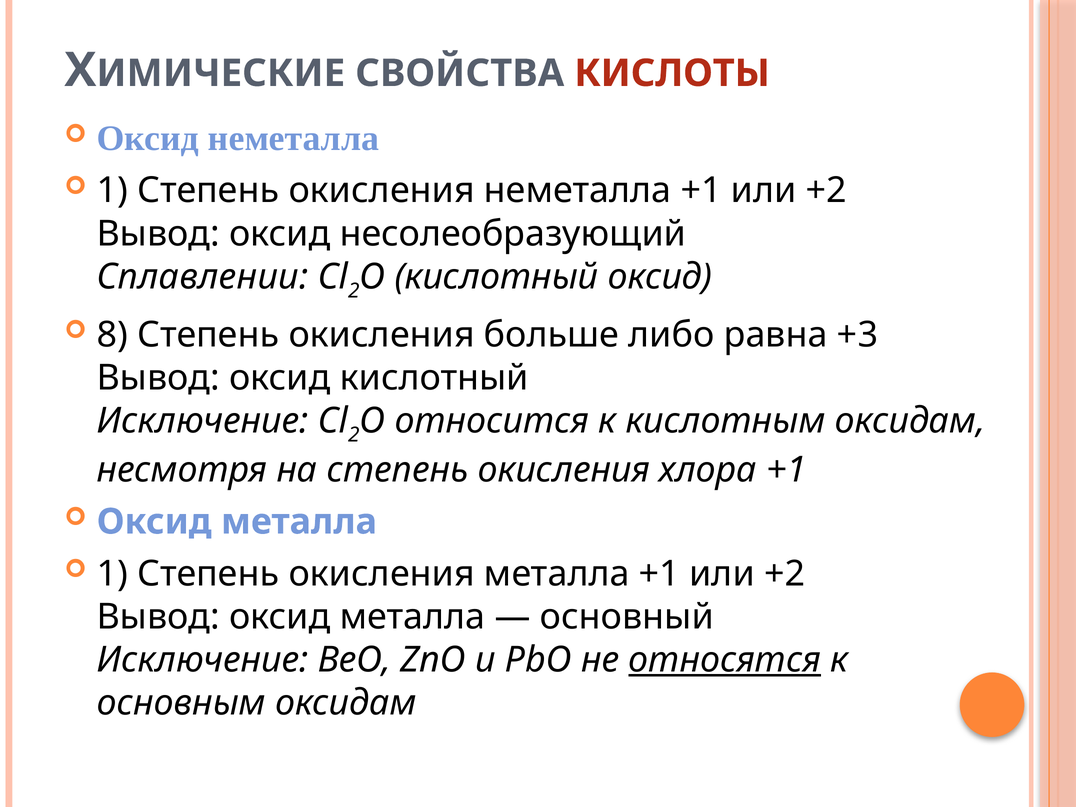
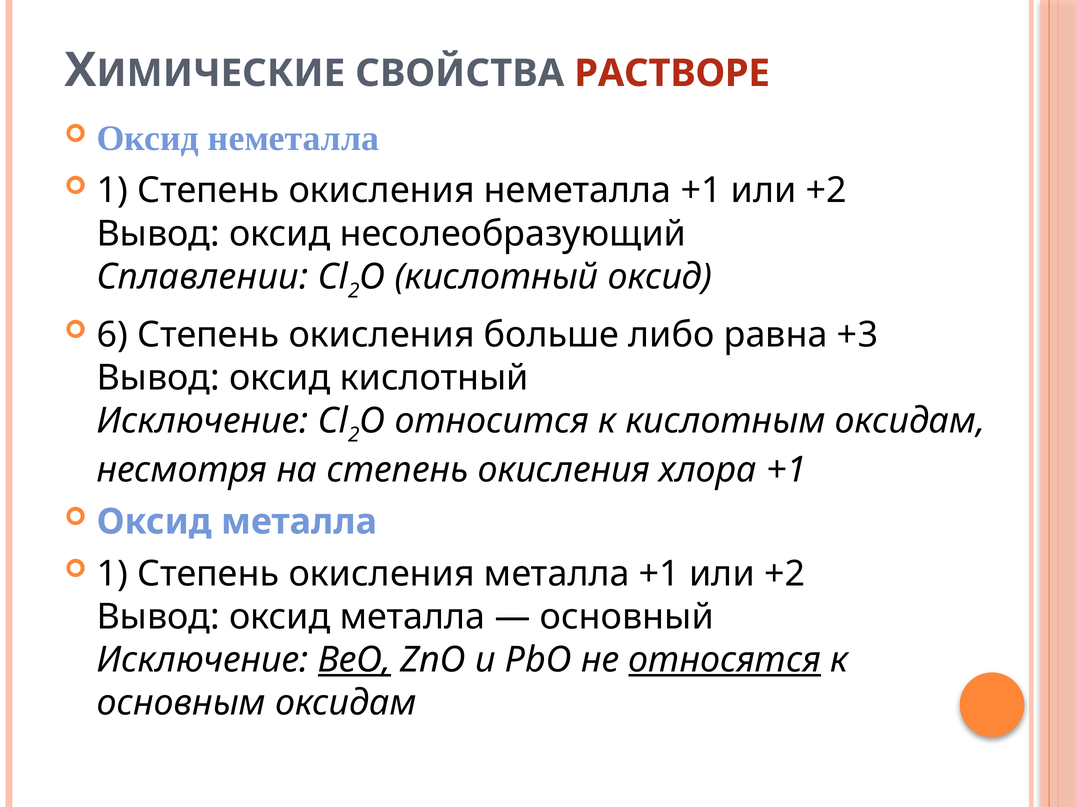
КИСЛОТЫ: КИСЛОТЫ -> РАСТВОРЕ
8: 8 -> 6
BeO underline: none -> present
